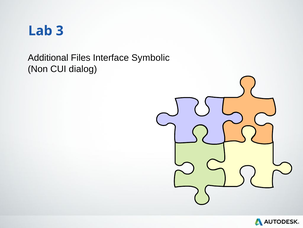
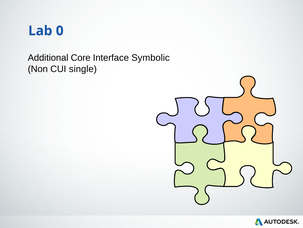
3: 3 -> 0
Files: Files -> Core
dialog: dialog -> single
